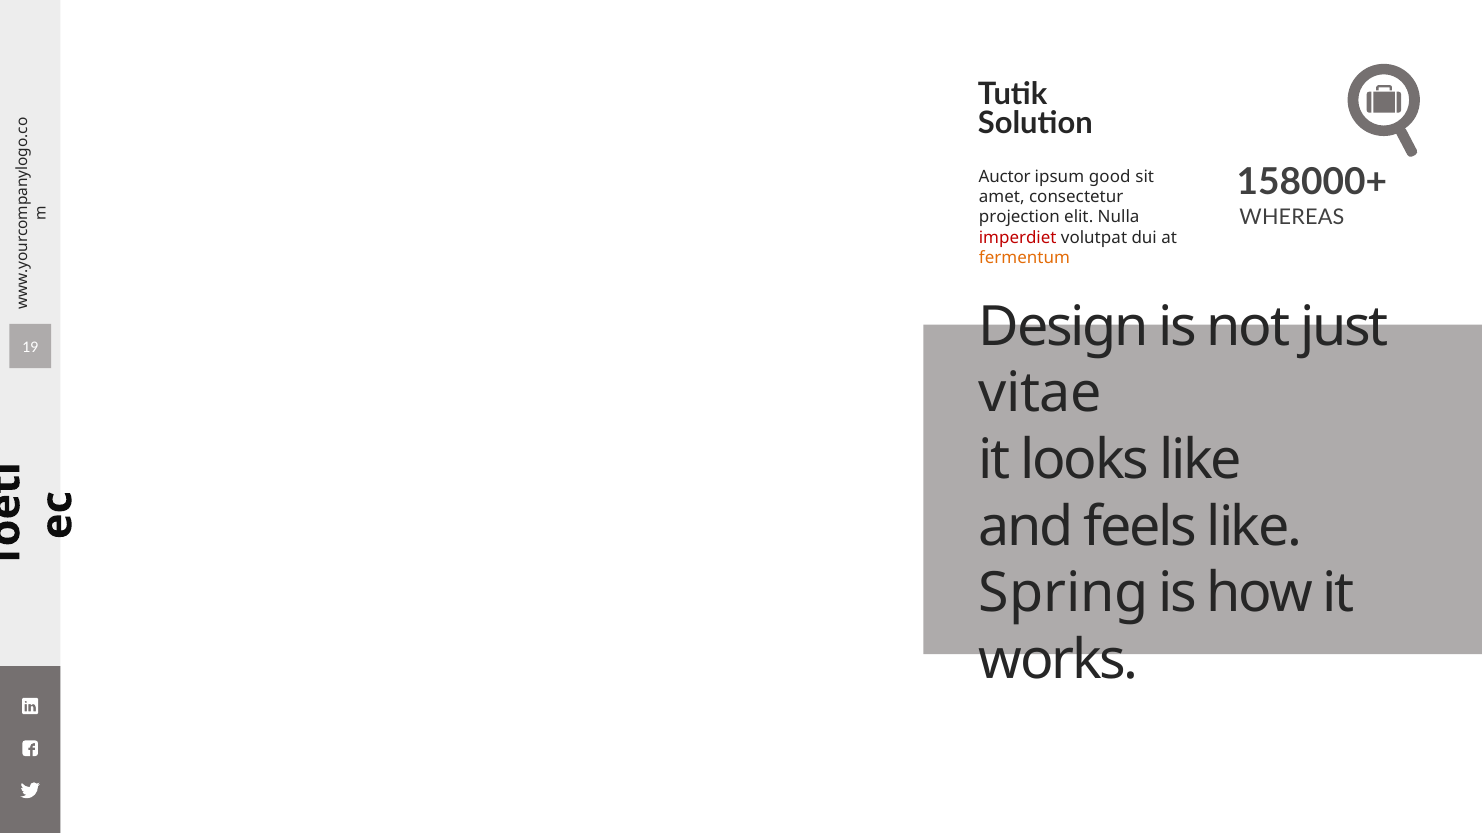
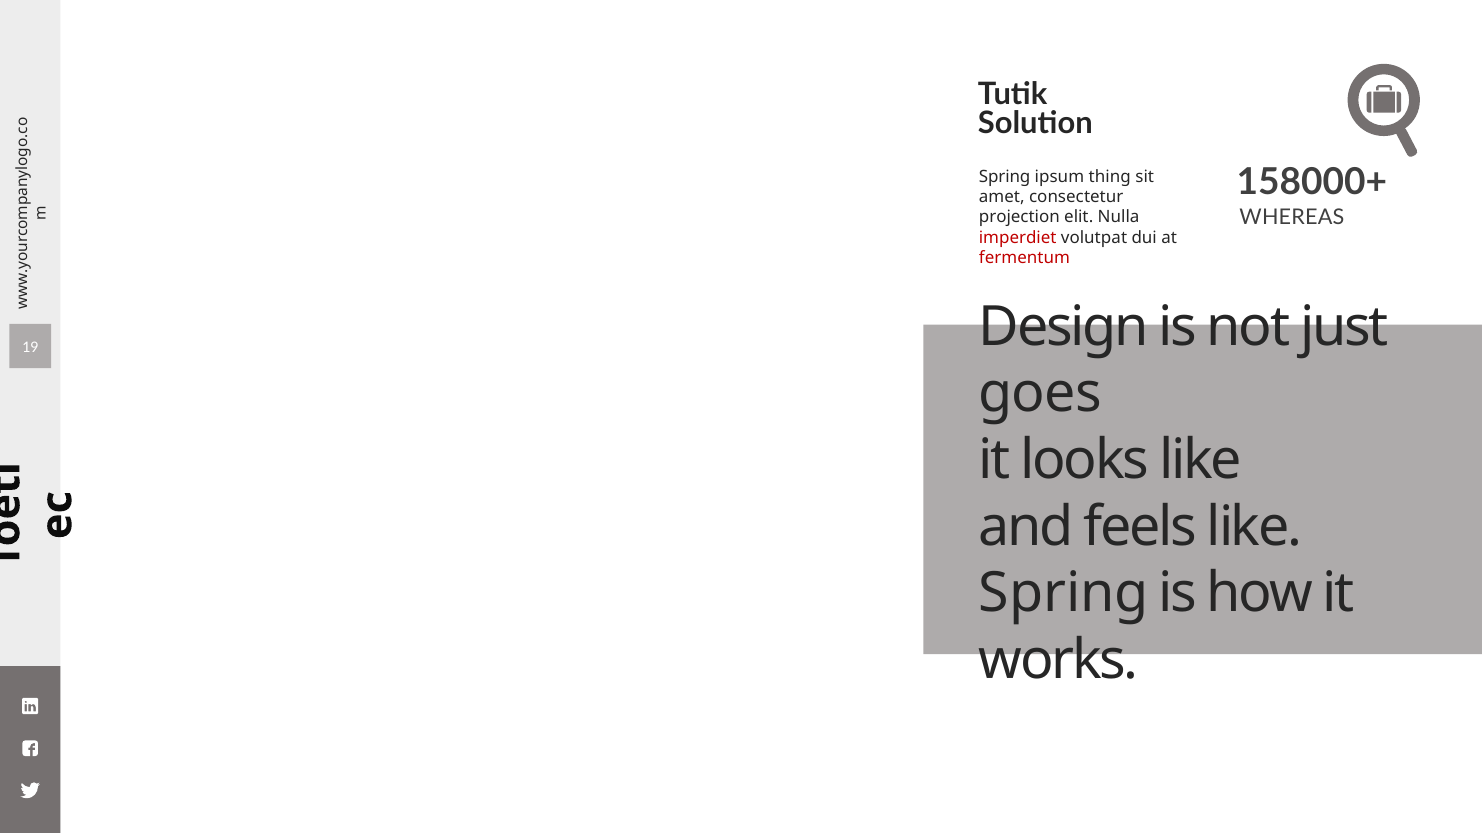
Auctor at (1005, 177): Auctor -> Spring
good: good -> thing
fermentum colour: orange -> red
vitae: vitae -> goes
